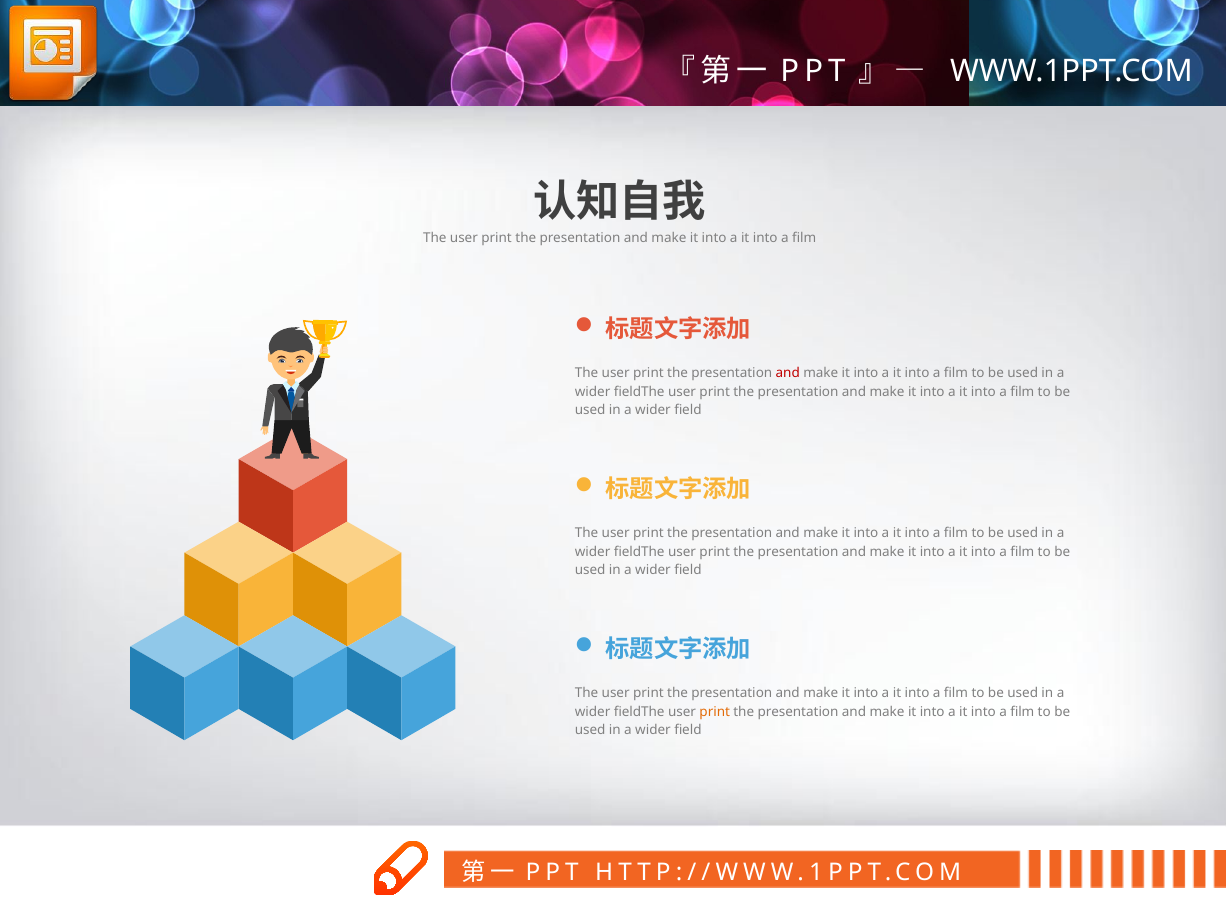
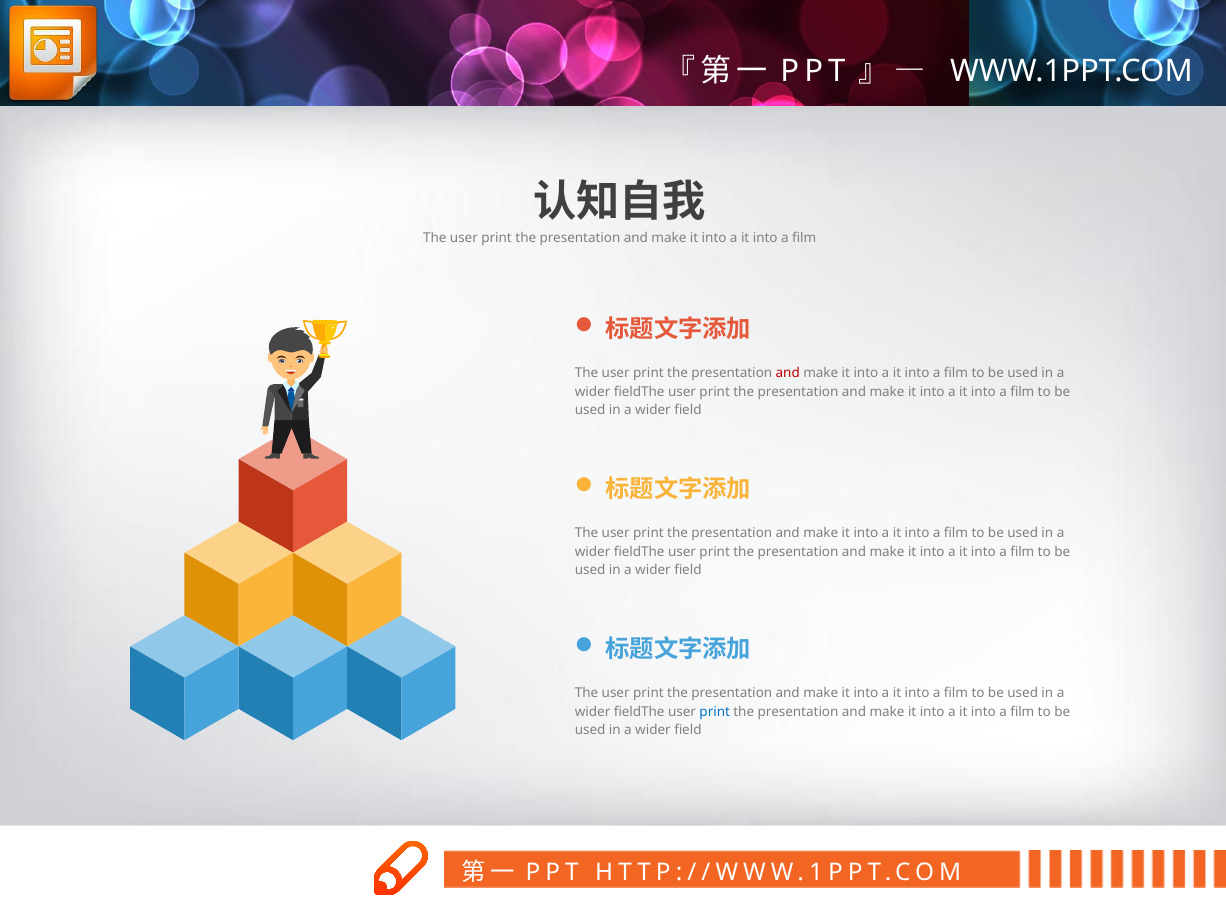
print at (715, 712) colour: orange -> blue
